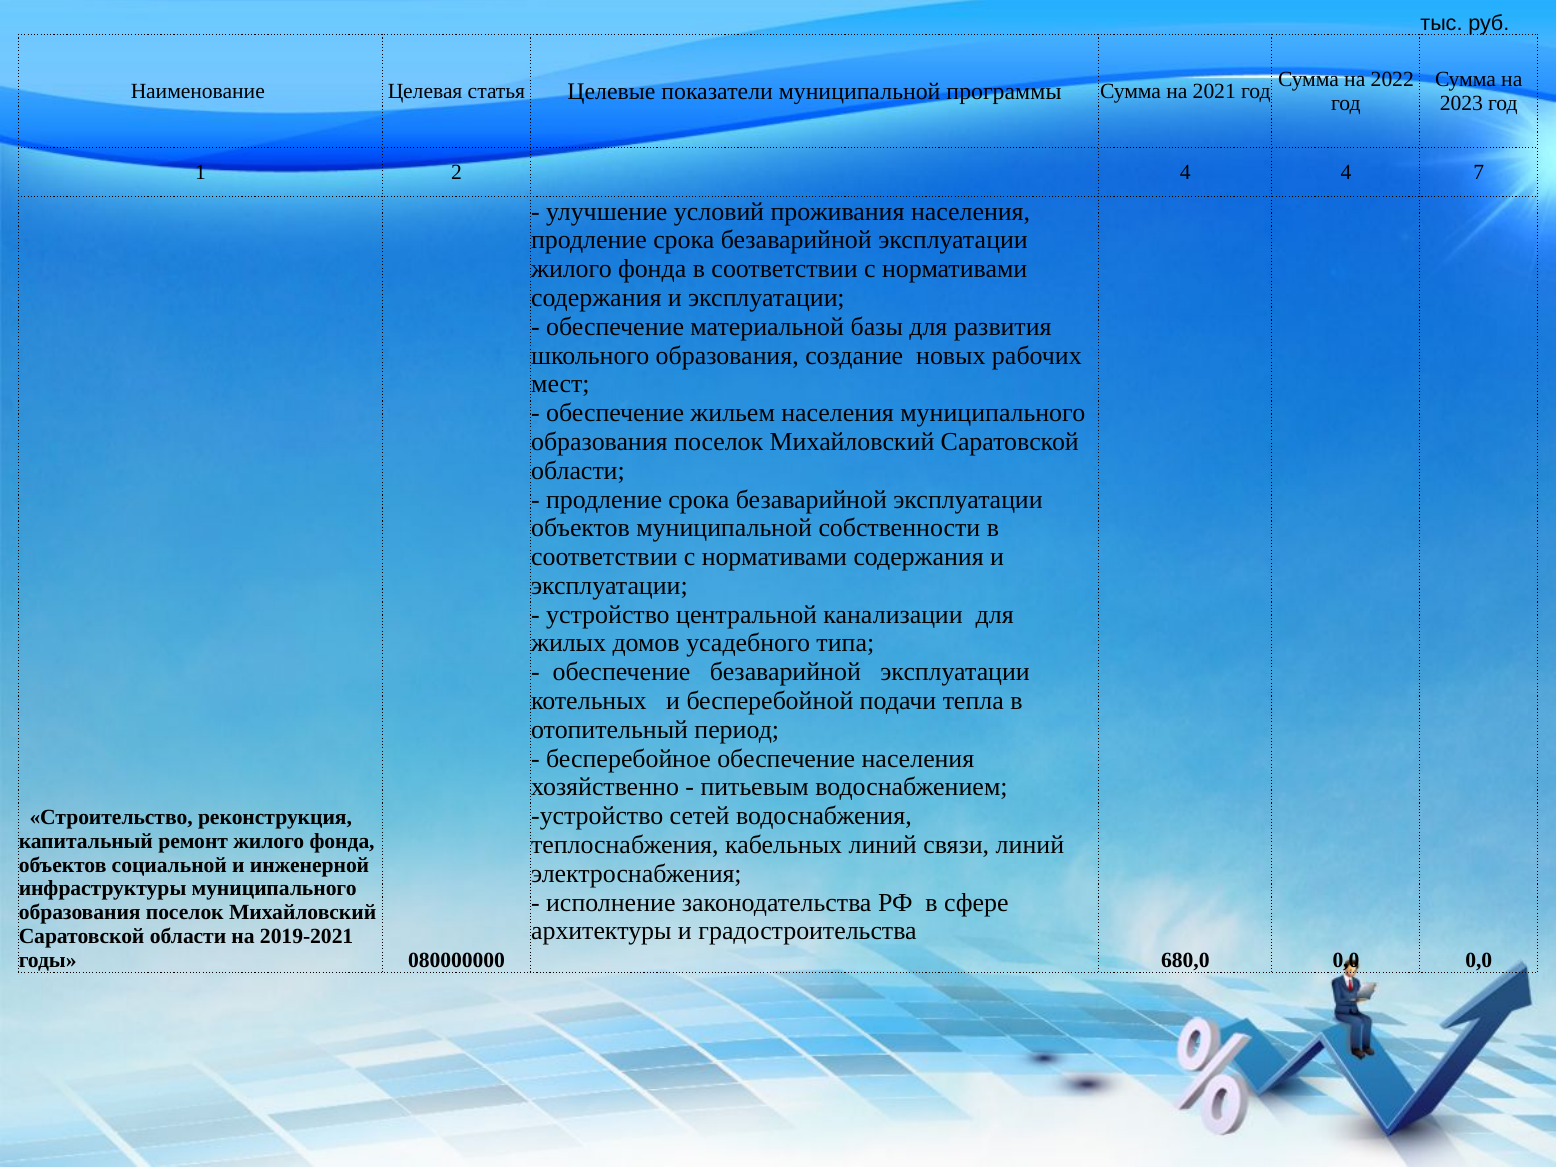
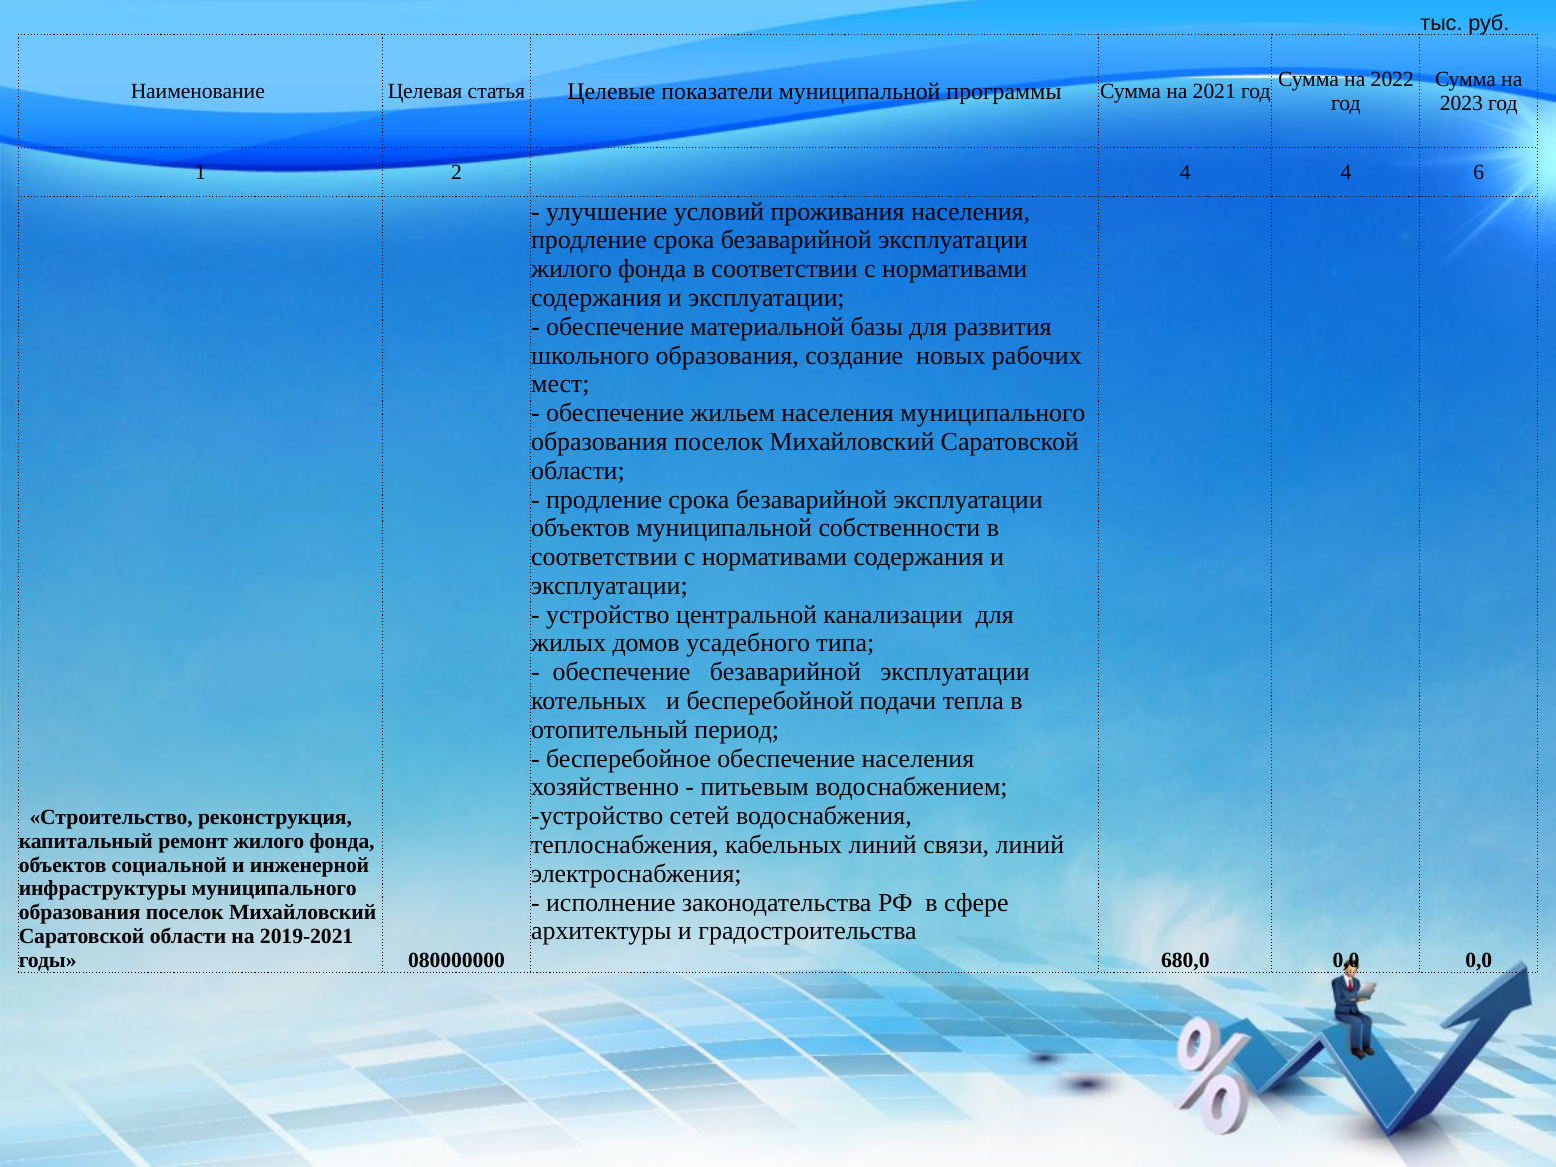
7: 7 -> 6
